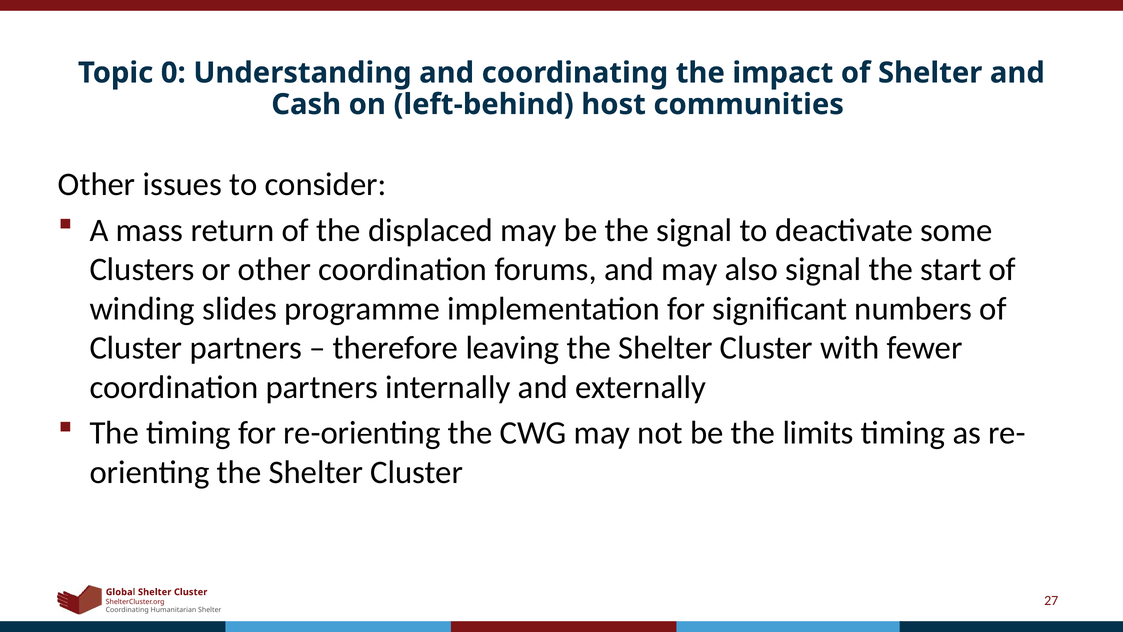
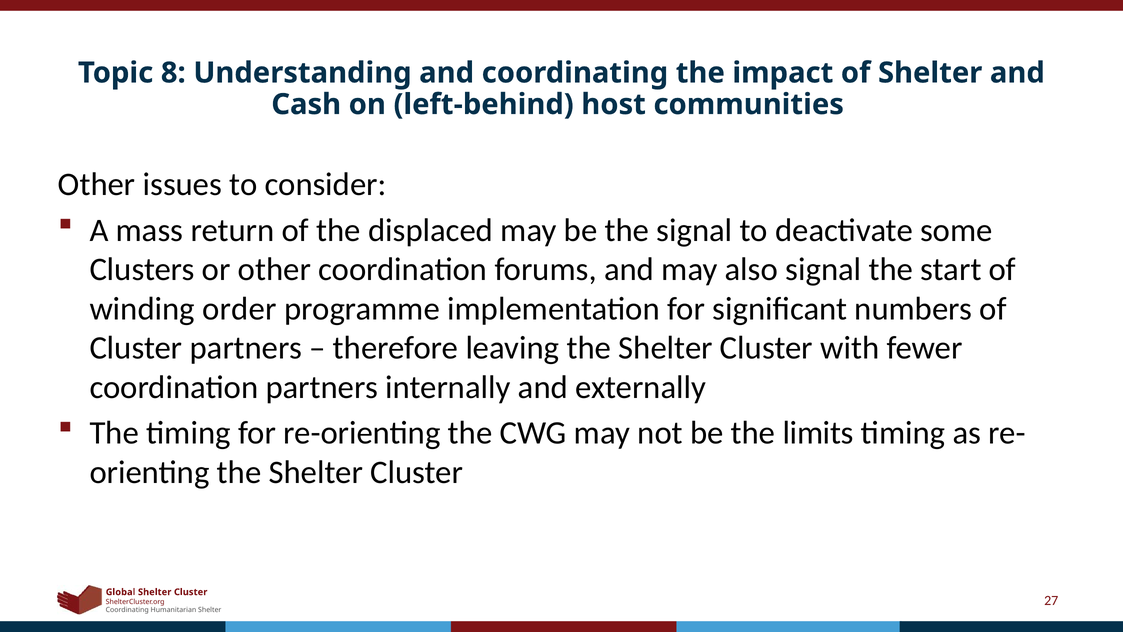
0: 0 -> 8
slides: slides -> order
